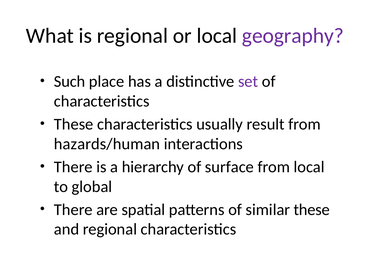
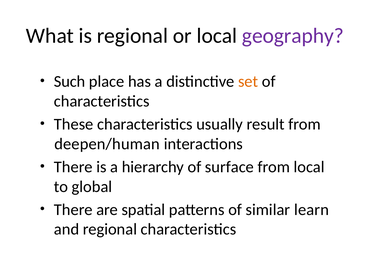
set colour: purple -> orange
hazards/human: hazards/human -> deepen/human
similar these: these -> learn
